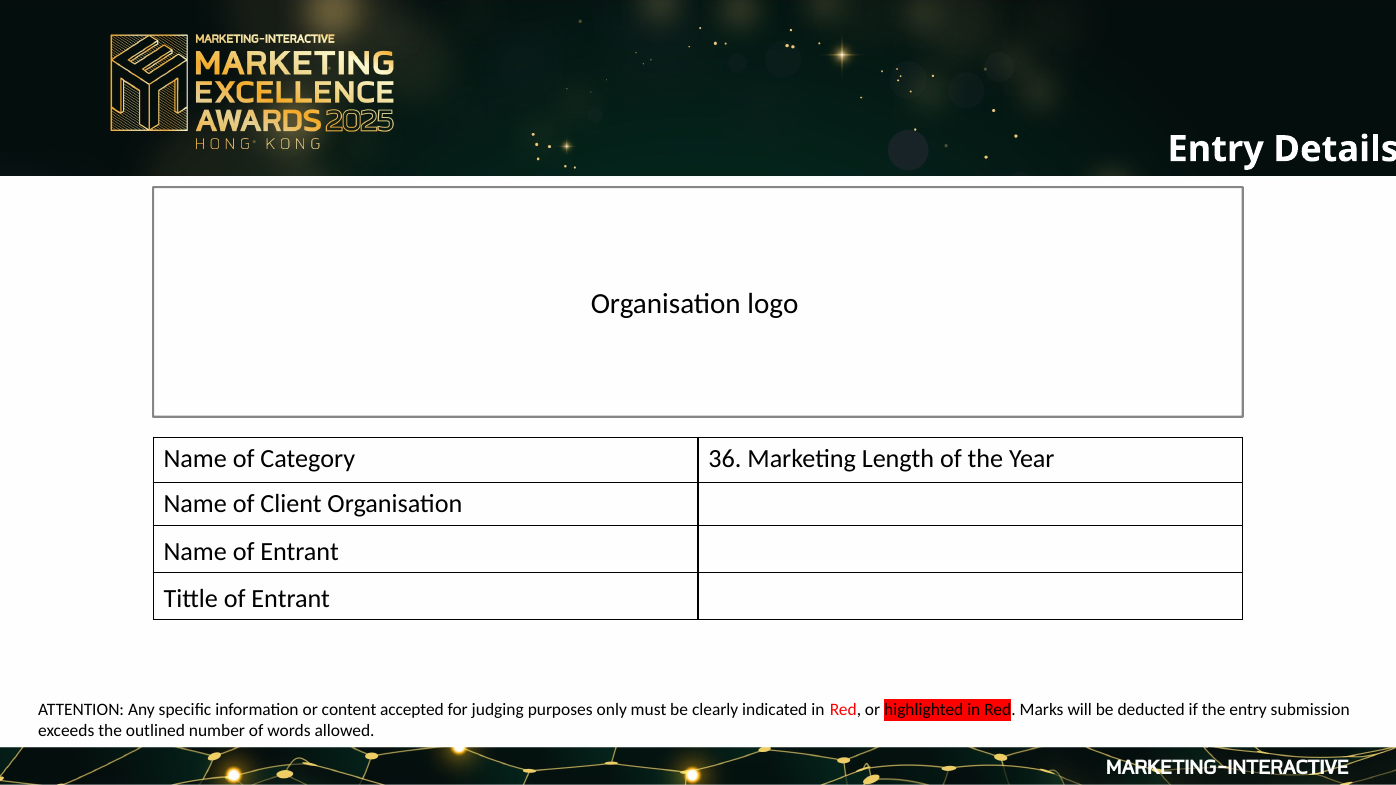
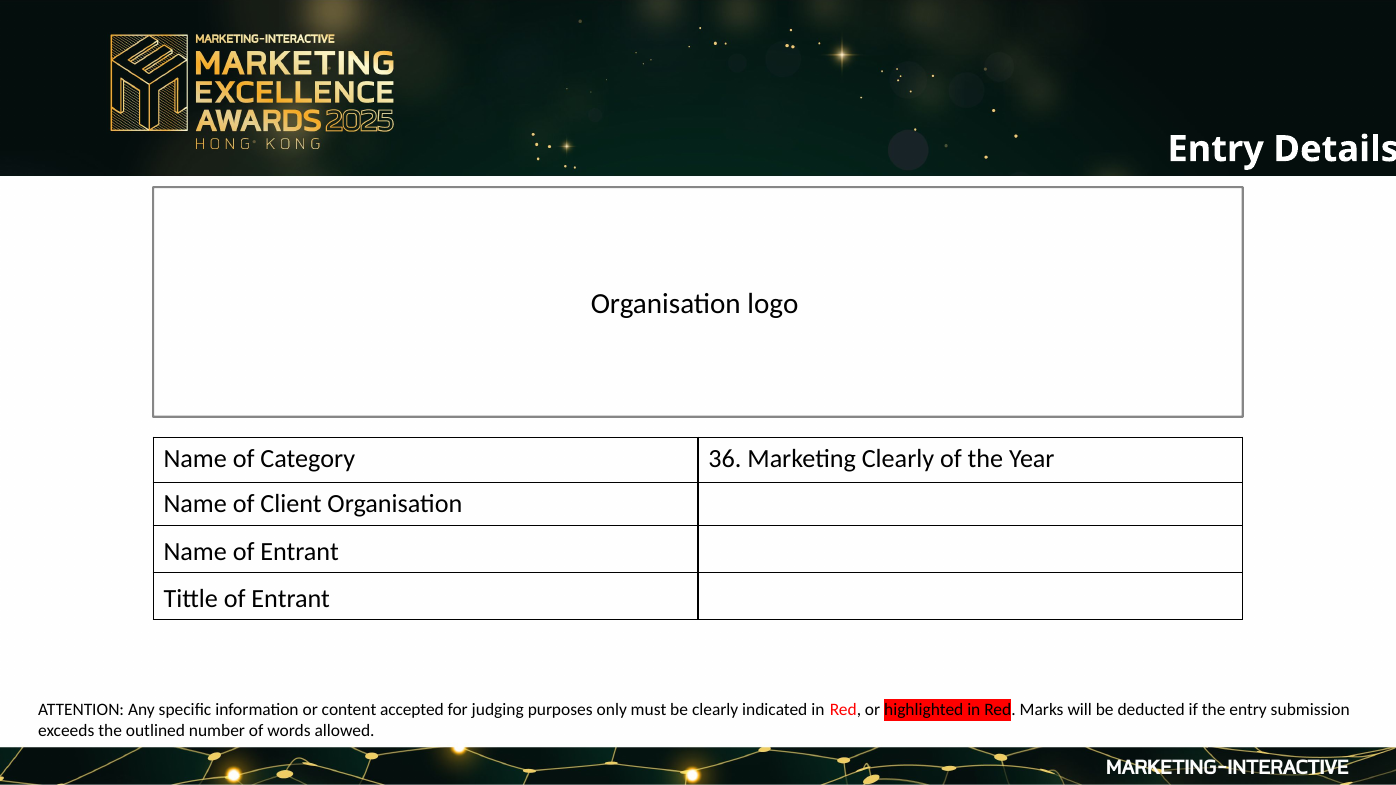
Marketing Length: Length -> Clearly
